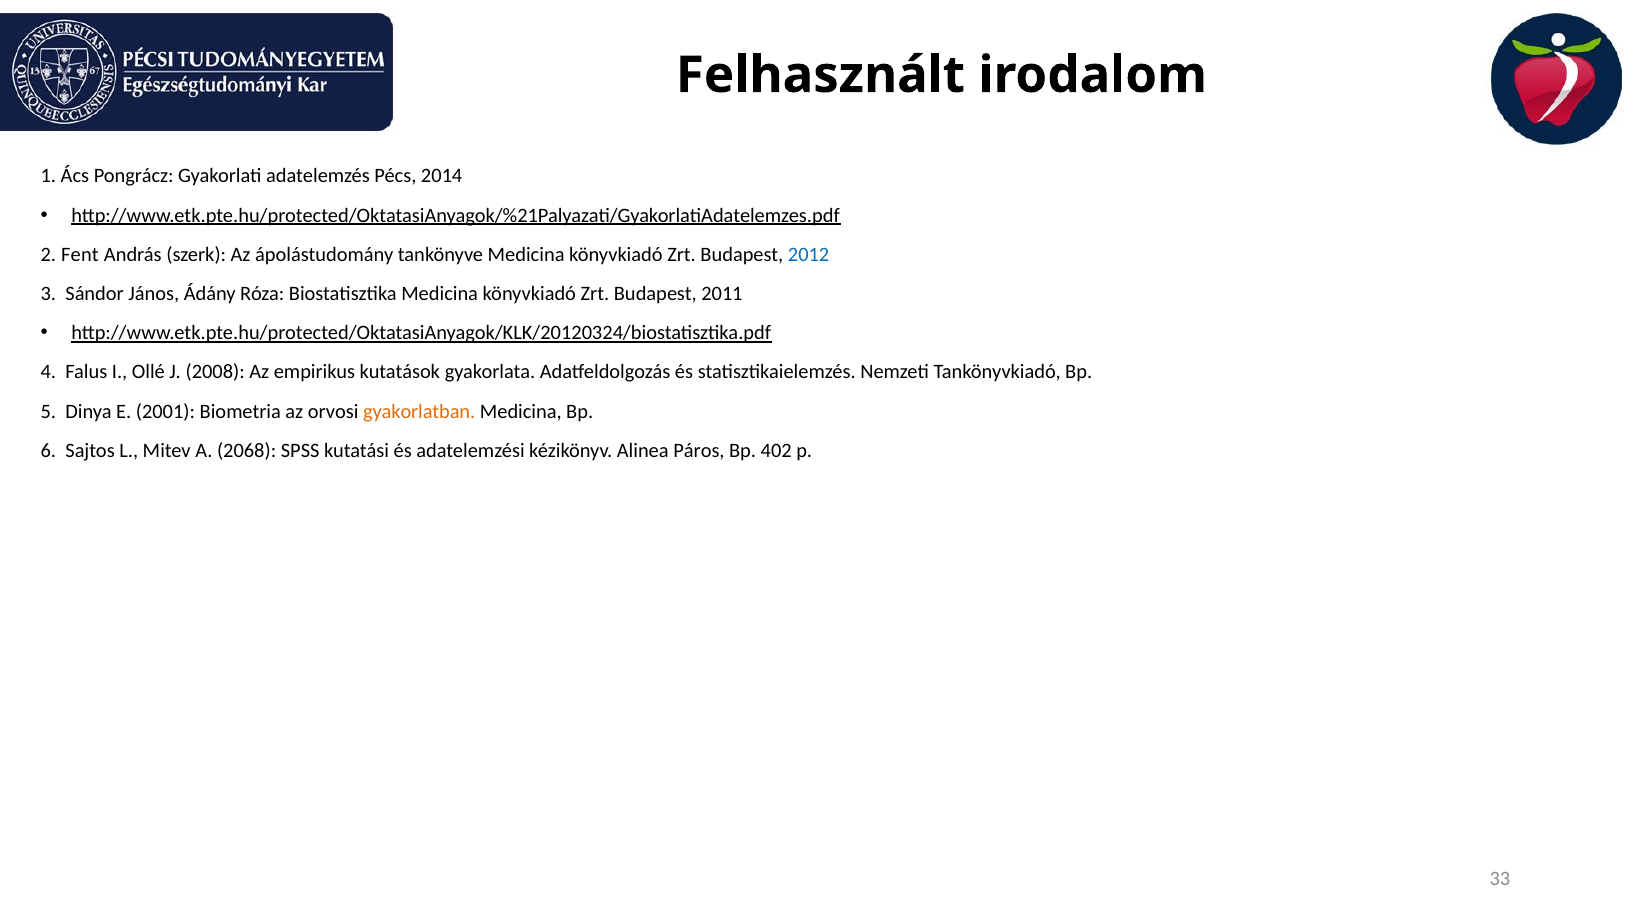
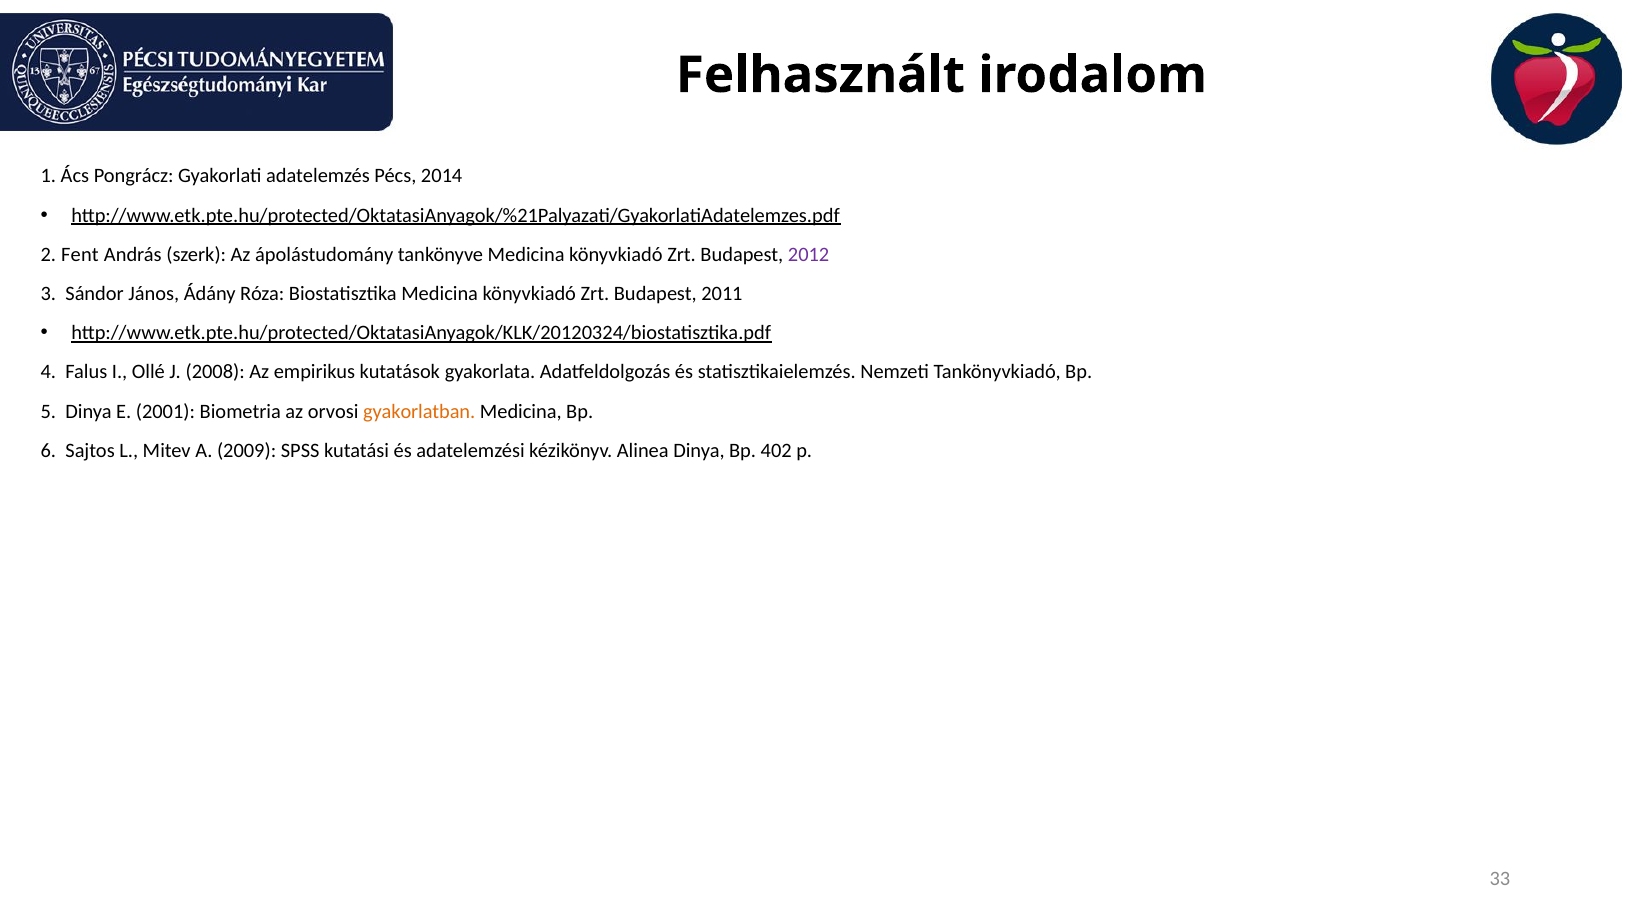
2012 colour: blue -> purple
2068: 2068 -> 2009
Alinea Páros: Páros -> Dinya
